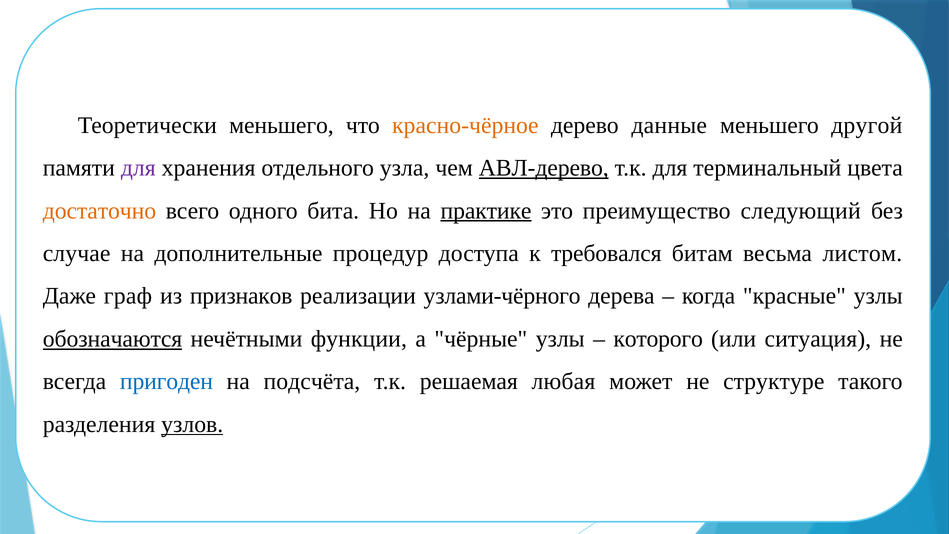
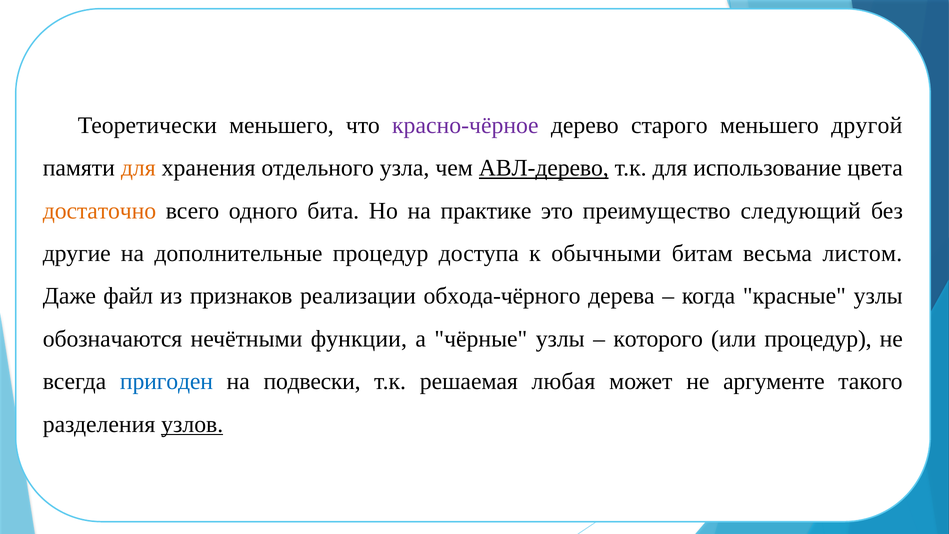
красно-чёрное colour: orange -> purple
данные: данные -> старого
для at (138, 168) colour: purple -> orange
терминальный: терминальный -> использование
практике underline: present -> none
случае: случае -> другие
требовался: требовался -> обычными
граф: граф -> файл
узлами-чёрного: узлами-чёрного -> обхода-чёрного
обозначаются underline: present -> none
или ситуация: ситуация -> процедур
подсчёта: подсчёта -> подвески
структуре: структуре -> аргументе
